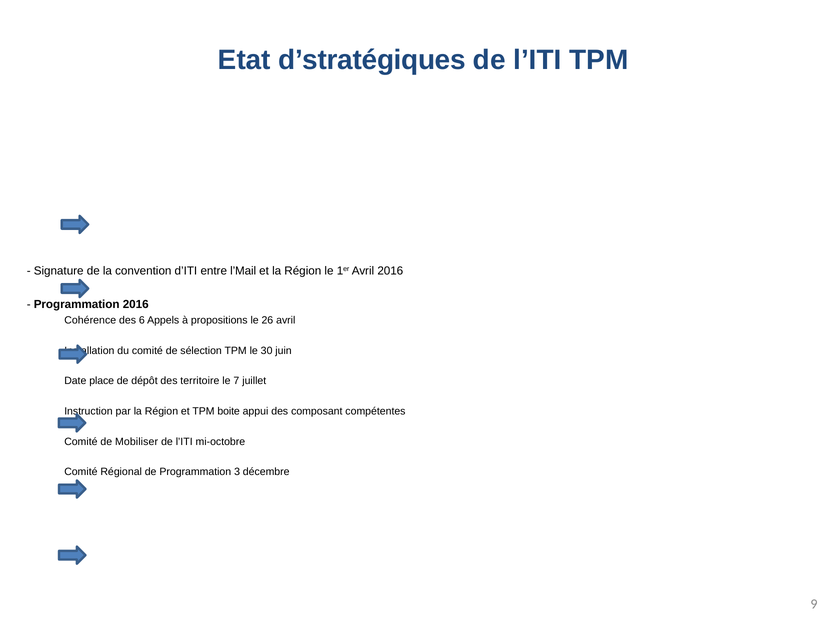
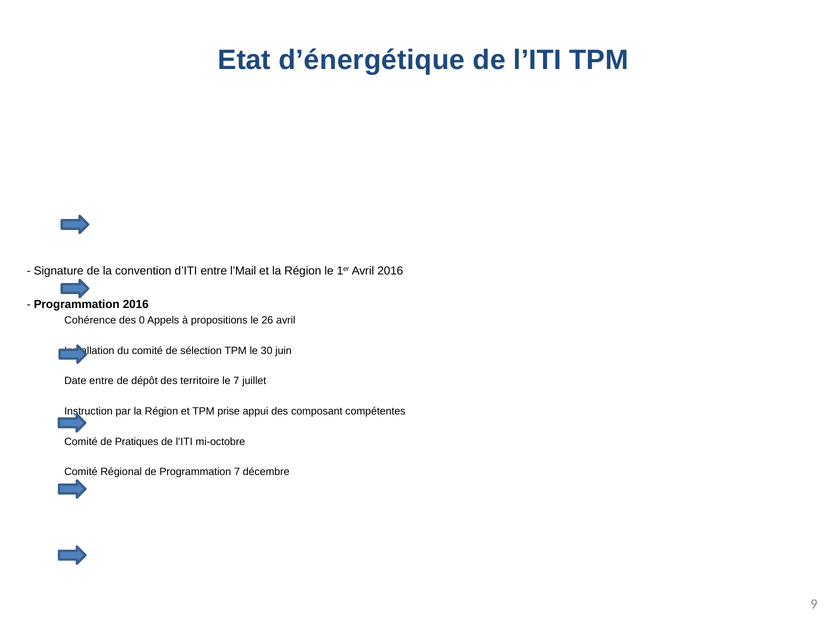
d’stratégiques: d’stratégiques -> d’énergétique
6: 6 -> 0
Date place: place -> entre
boite: boite -> prise
Mobiliser: Mobiliser -> Pratiques
Programmation 3: 3 -> 7
